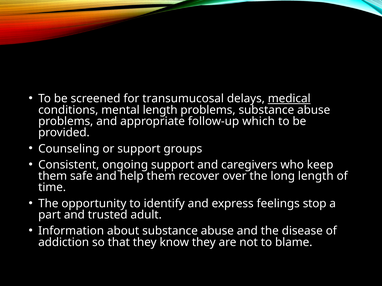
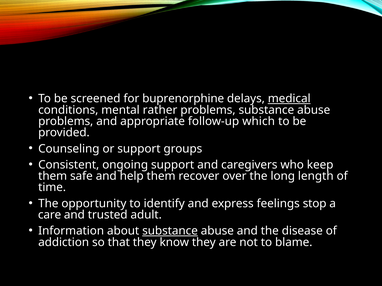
transumucosal: transumucosal -> buprenorphine
mental length: length -> rather
part: part -> care
substance at (170, 231) underline: none -> present
